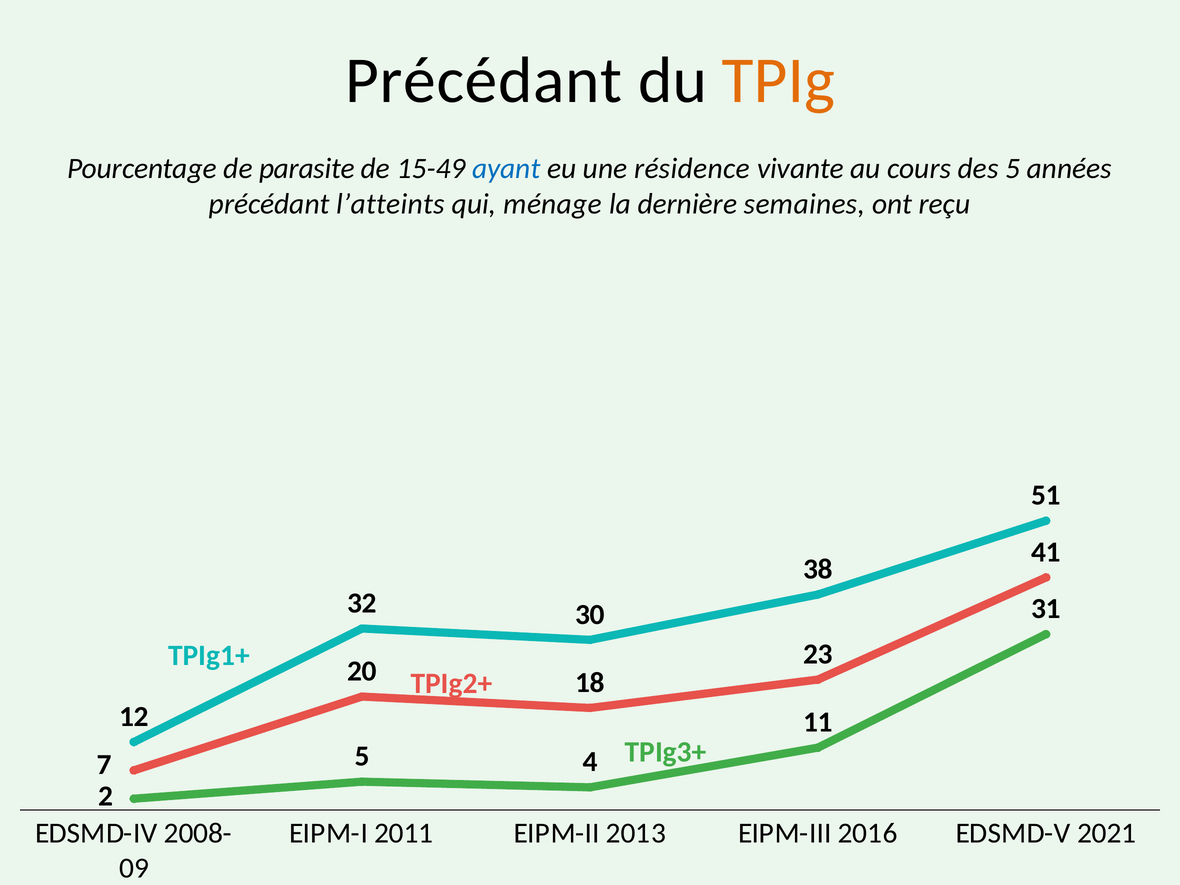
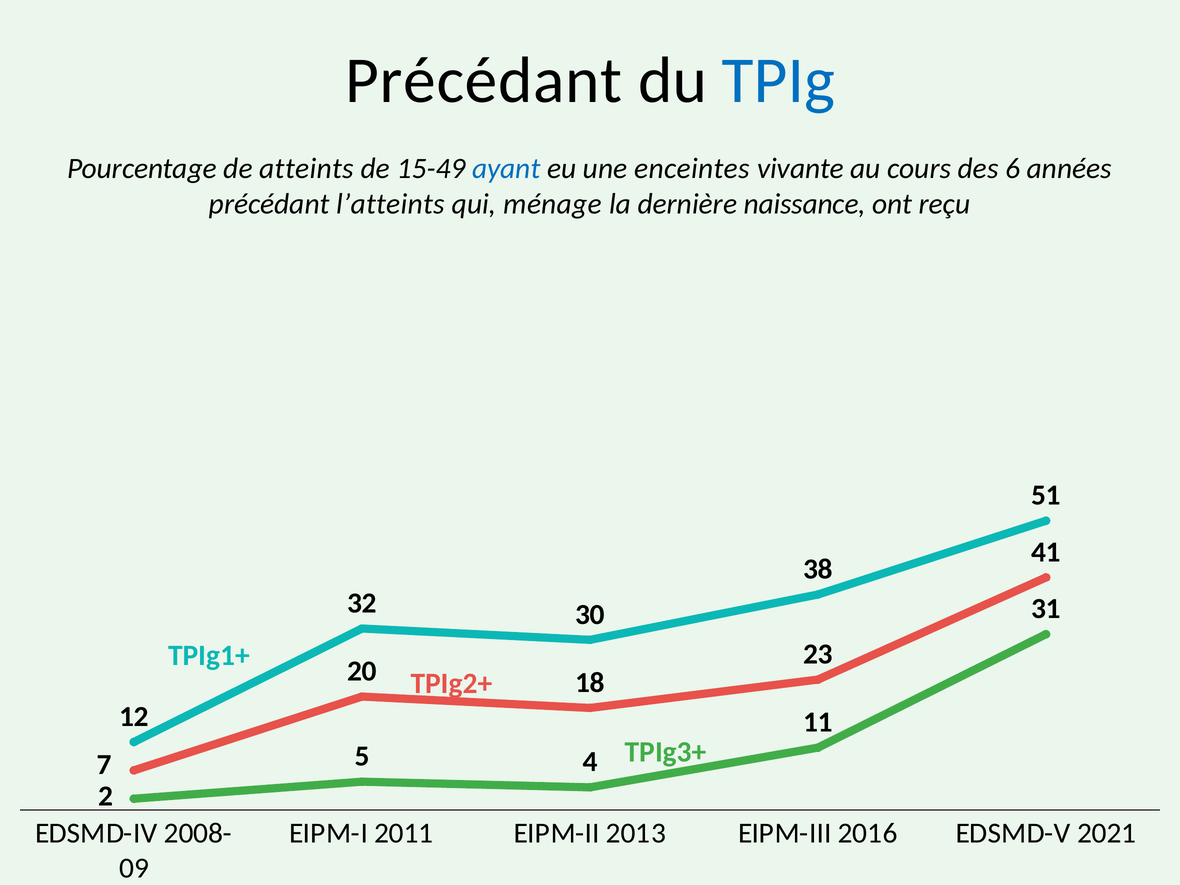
TPIg colour: orange -> blue
parasite: parasite -> atteints
résidence: résidence -> enceintes
des 5: 5 -> 6
semaines: semaines -> naissance
